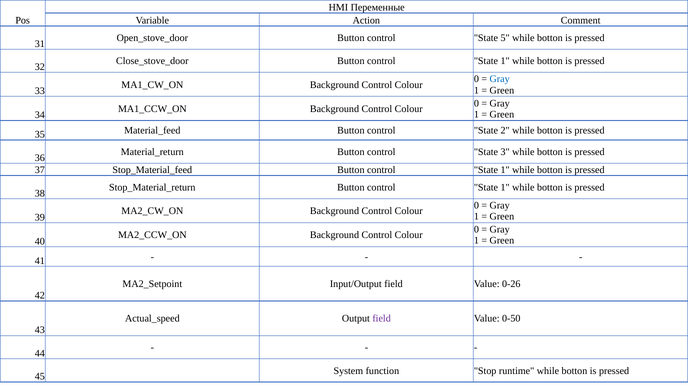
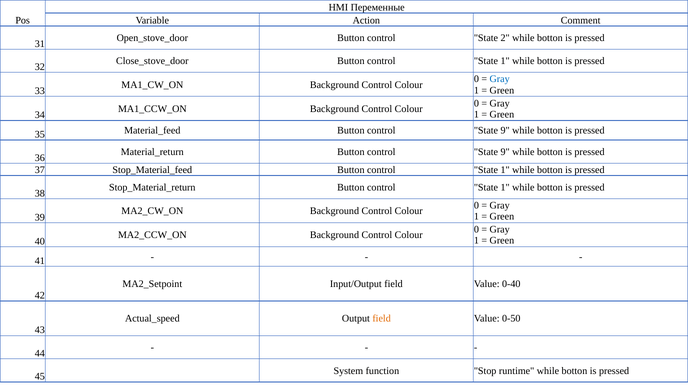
5: 5 -> 2
2 at (505, 131): 2 -> 9
3 at (505, 152): 3 -> 9
0-26: 0-26 -> 0-40
field at (382, 319) colour: purple -> orange
